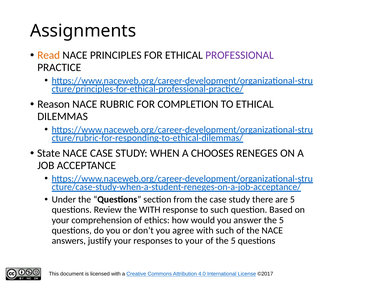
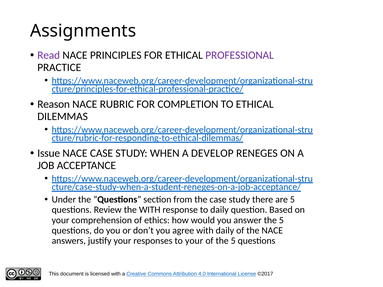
Read colour: orange -> purple
State: State -> Issue
CHOOSES: CHOOSES -> DEVELOP
to such: such -> daily
with such: such -> daily
